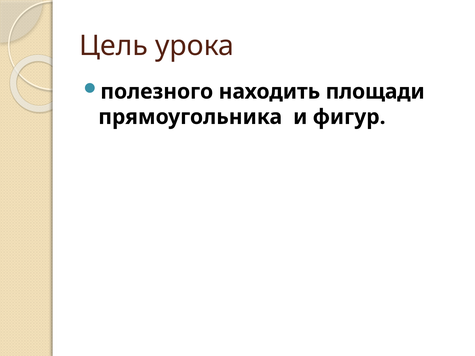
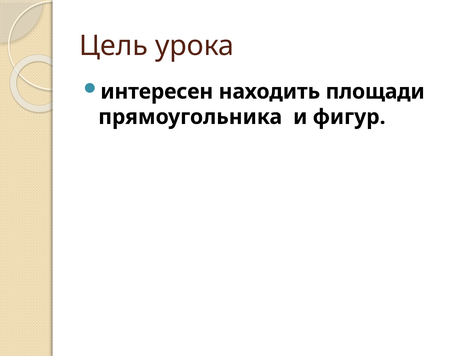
полезного: полезного -> интересен
